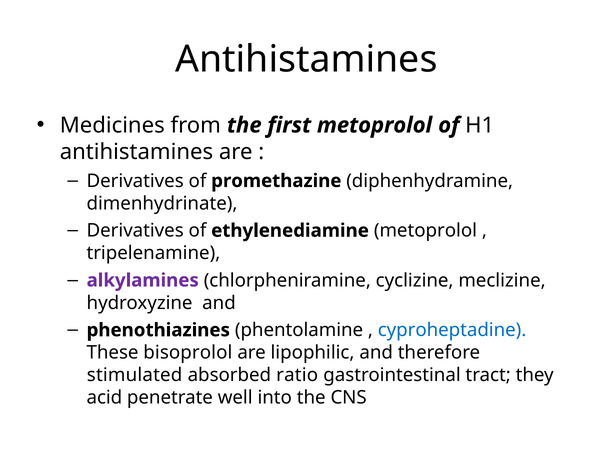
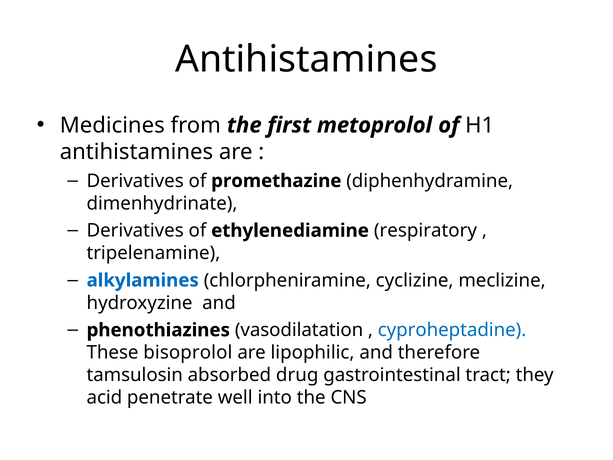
ethylenediamine metoprolol: metoprolol -> respiratory
alkylamines colour: purple -> blue
phentolamine: phentolamine -> vasodilatation
stimulated: stimulated -> tamsulosin
ratio: ratio -> drug
